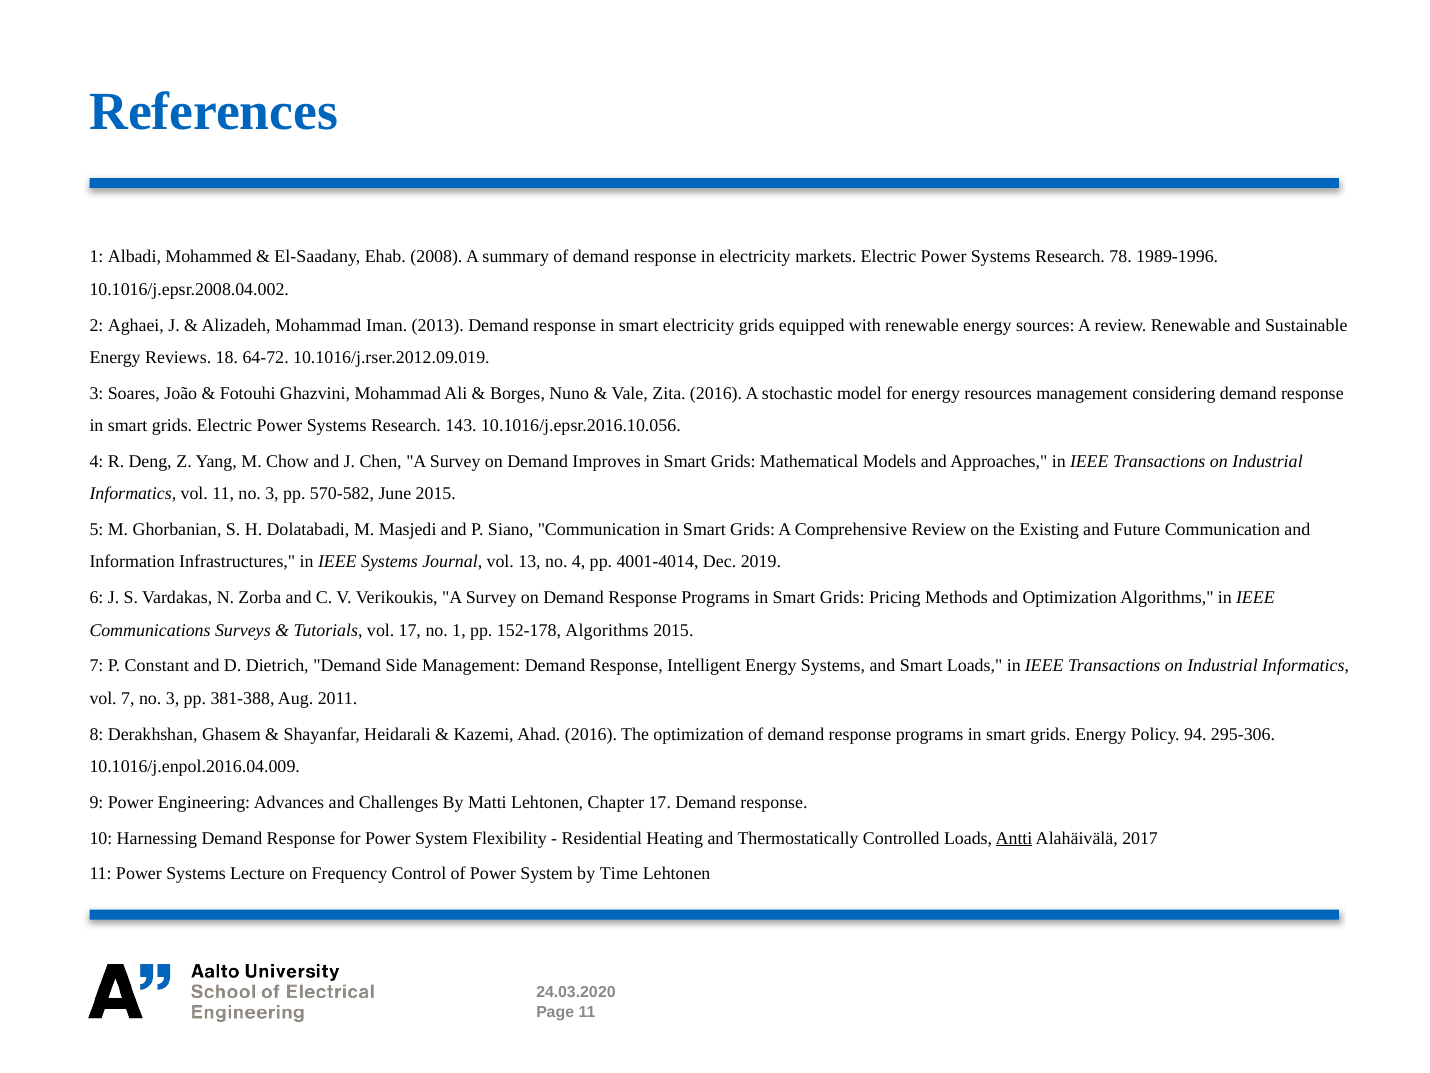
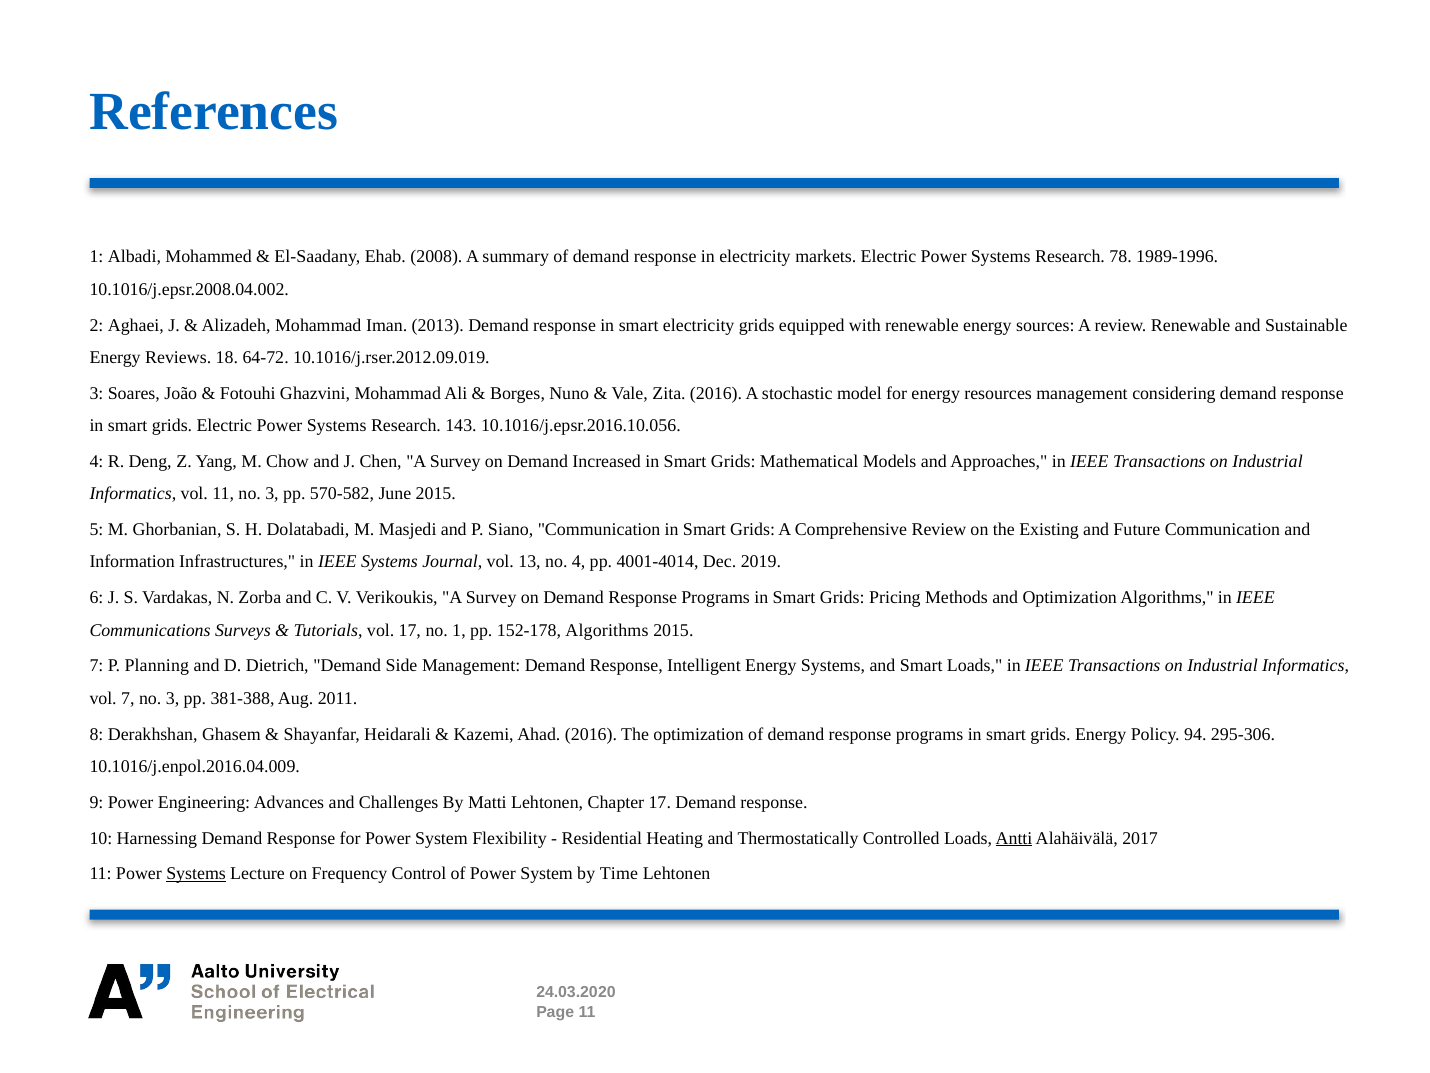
Improves: Improves -> Increased
Constant: Constant -> Planning
Systems at (196, 874) underline: none -> present
